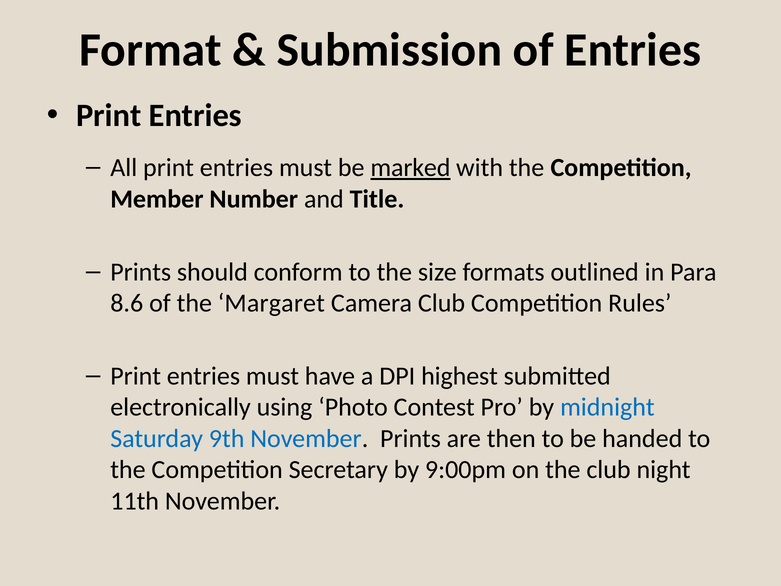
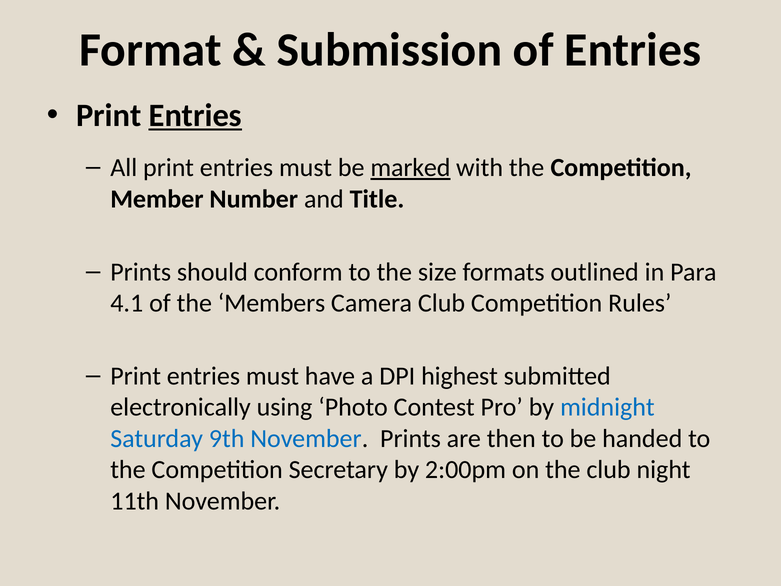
Entries at (195, 116) underline: none -> present
8.6: 8.6 -> 4.1
Margaret: Margaret -> Members
9:00pm: 9:00pm -> 2:00pm
